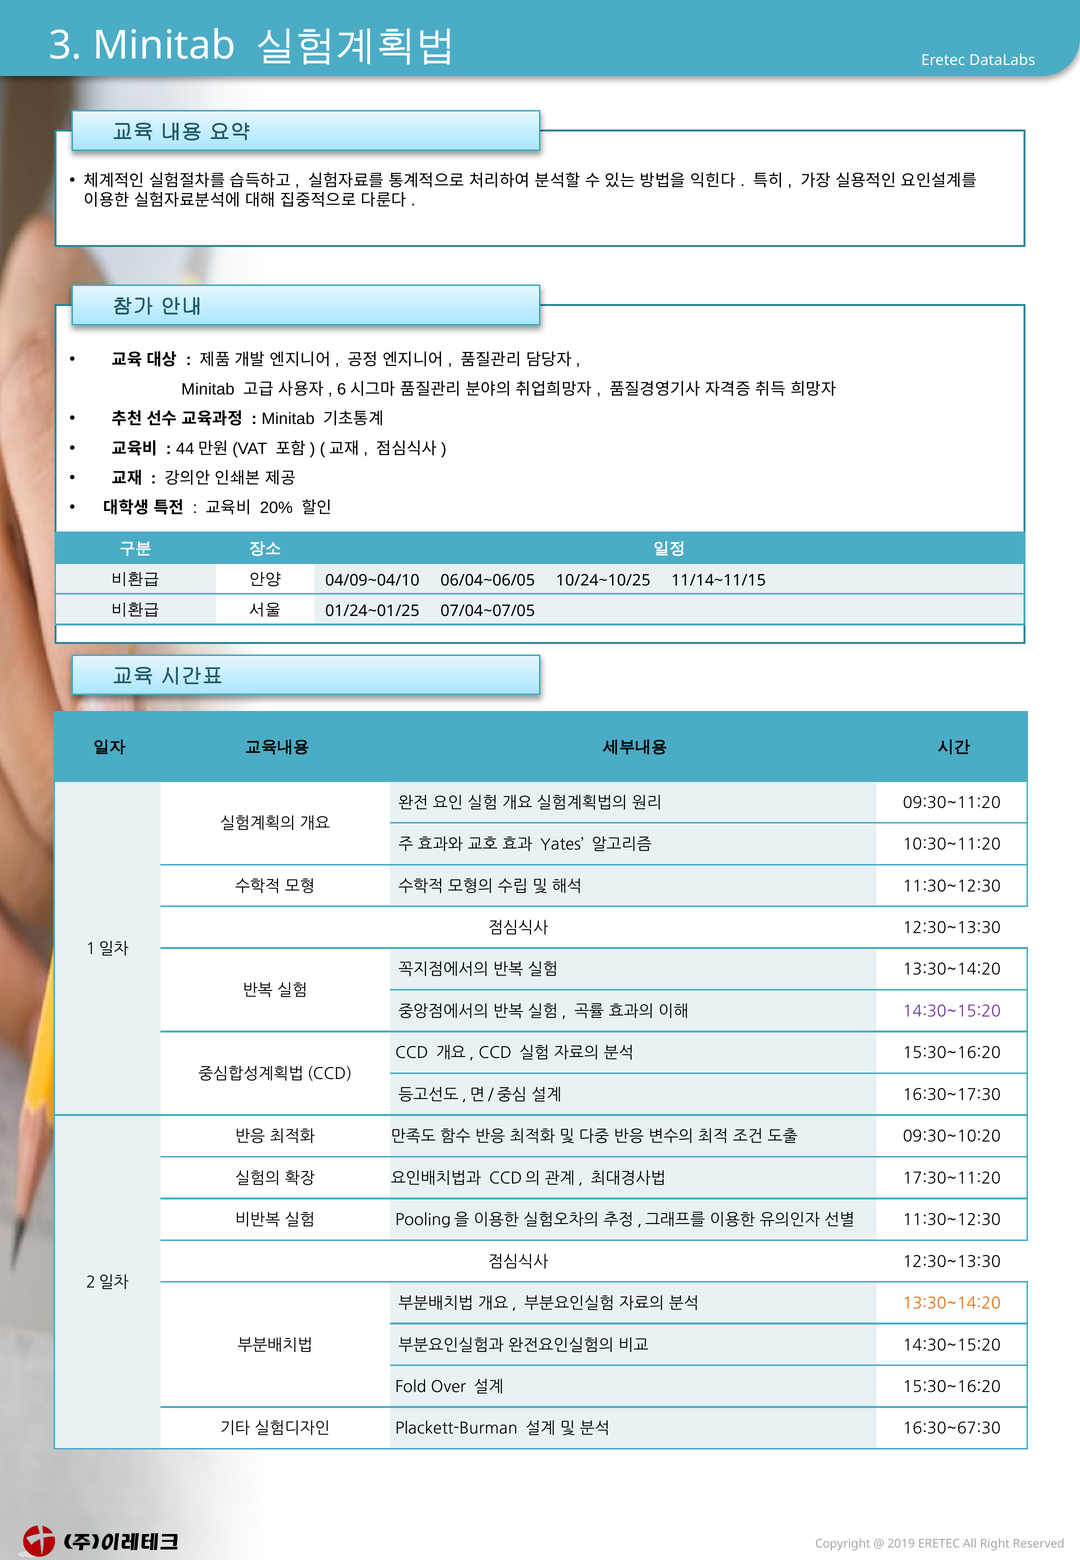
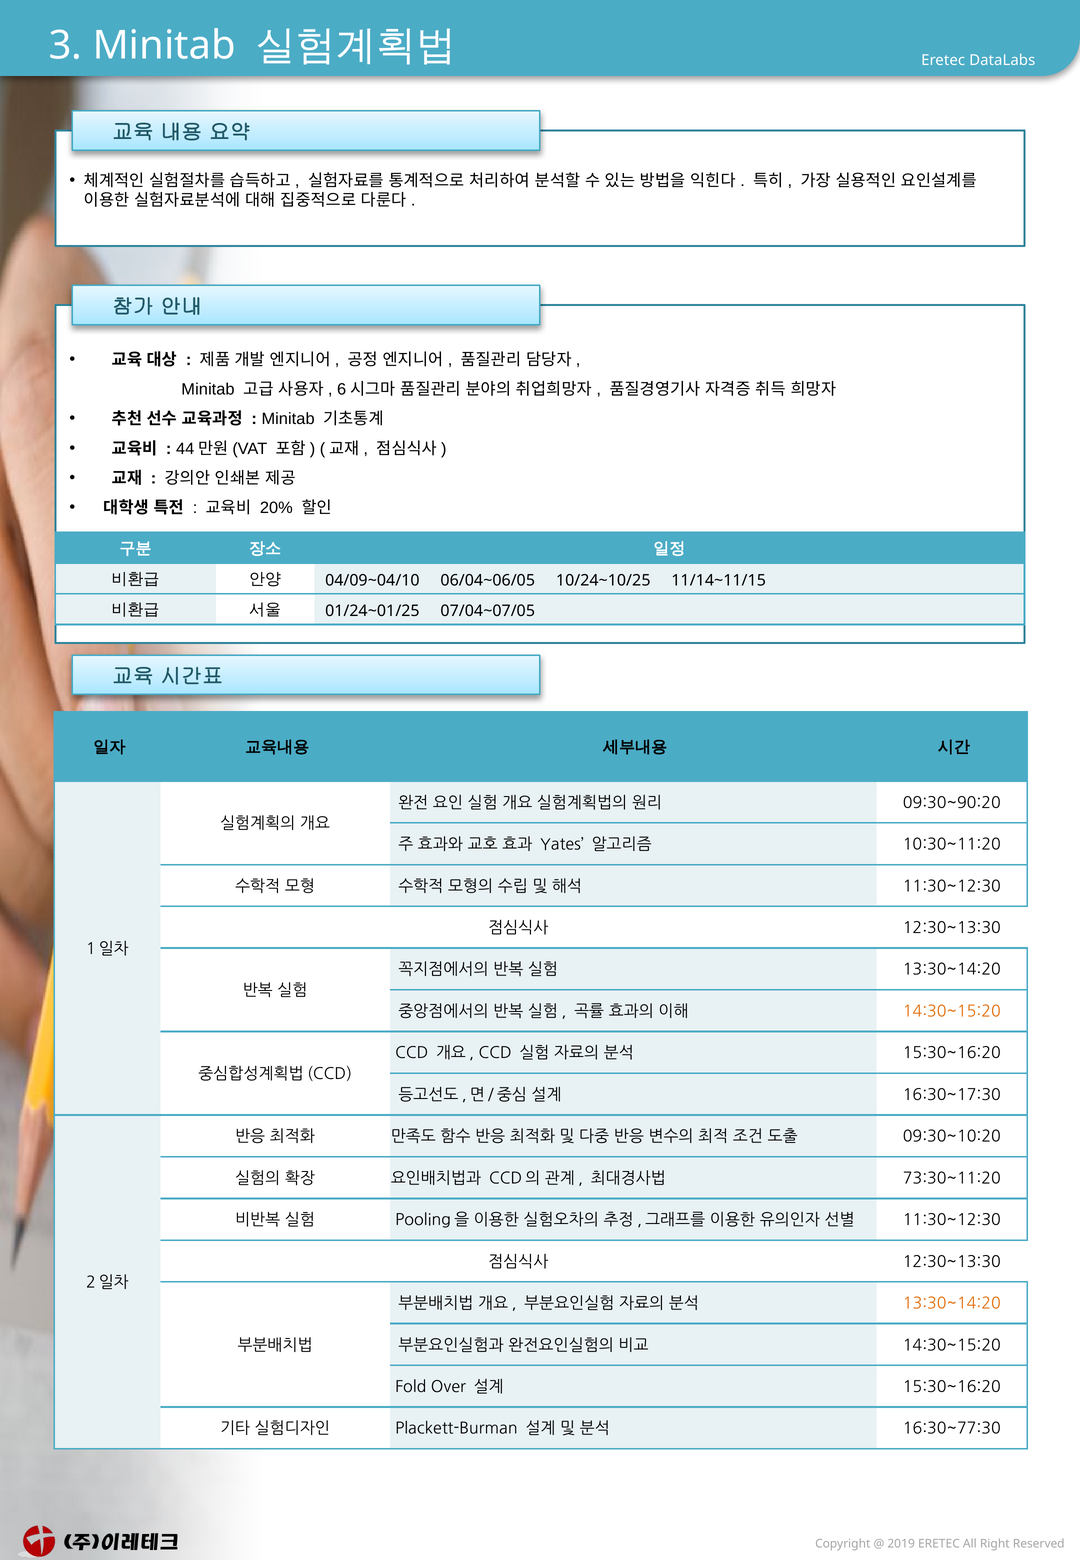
09:30~11:20: 09:30~11:20 -> 09:30~90:20
14:30~15:20 at (952, 1011) colour: purple -> orange
17:30~11:20: 17:30~11:20 -> 73:30~11:20
16:30~67:30: 16:30~67:30 -> 16:30~77:30
